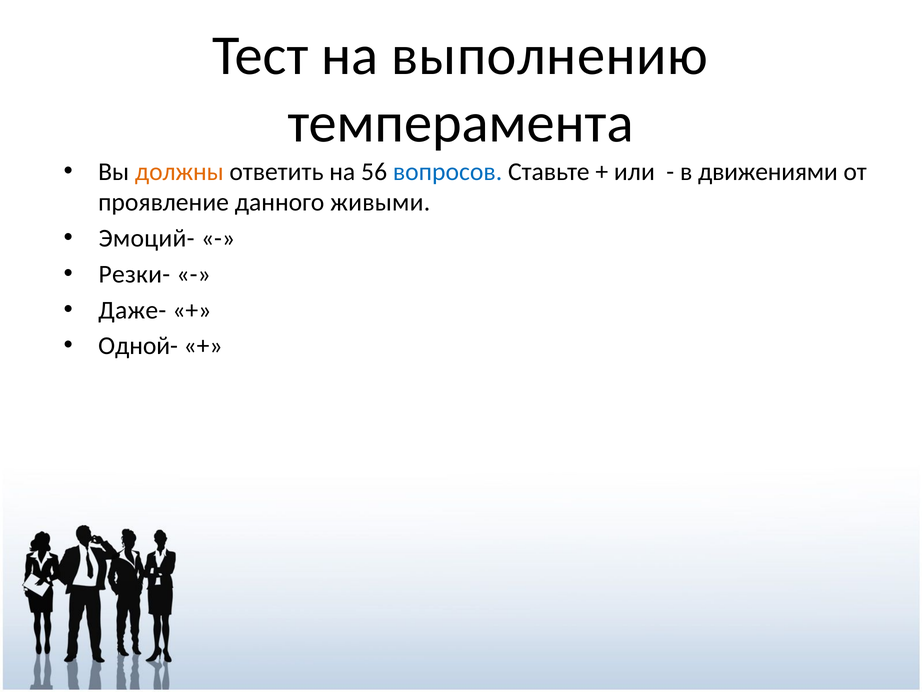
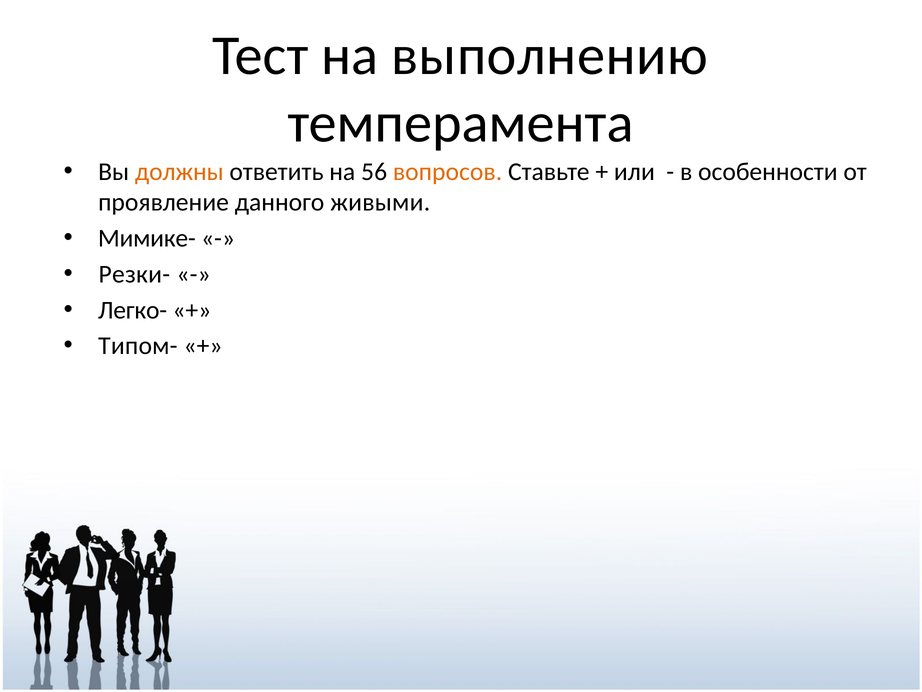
вопросов colour: blue -> orange
движениями: движениями -> особенности
Эмоций-: Эмоций- -> Мимике-
Даже-: Даже- -> Легко-
Одной-: Одной- -> Типом-
